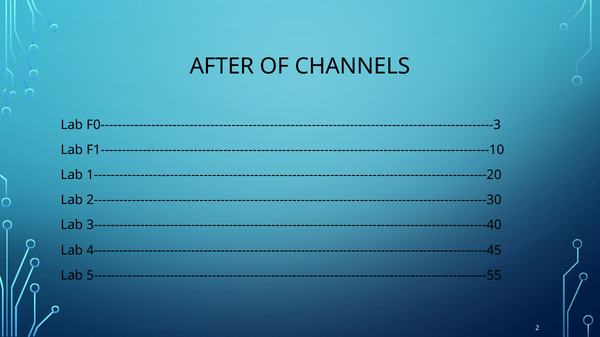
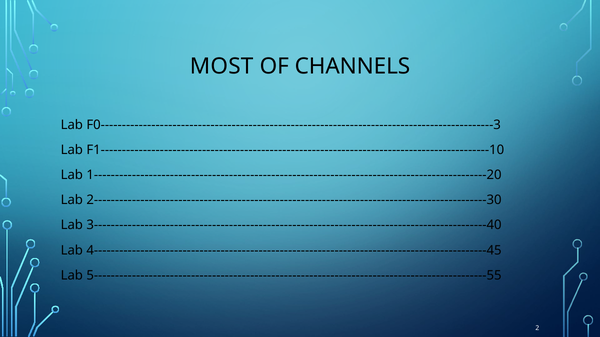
AFTER: AFTER -> MOST
